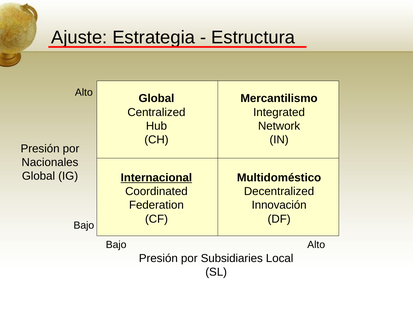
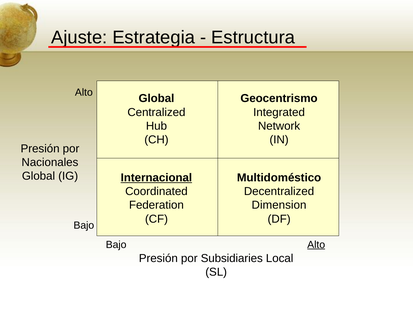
Mercantilismo: Mercantilismo -> Geocentrismo
Innovación: Innovación -> Dimension
Alto at (316, 244) underline: none -> present
